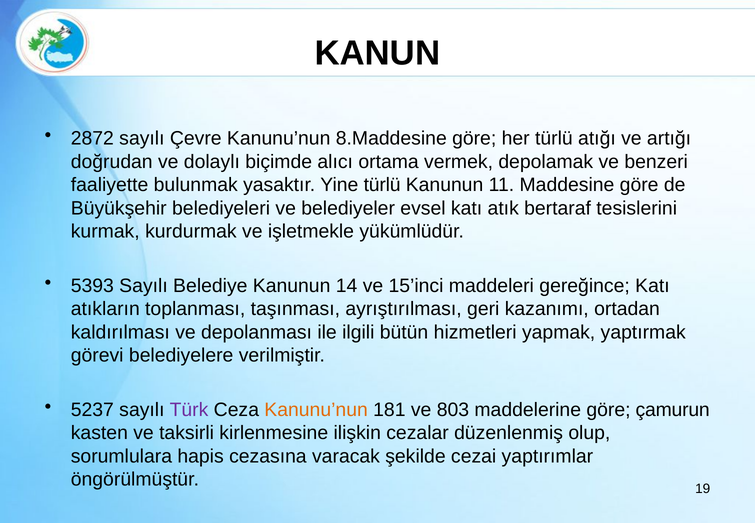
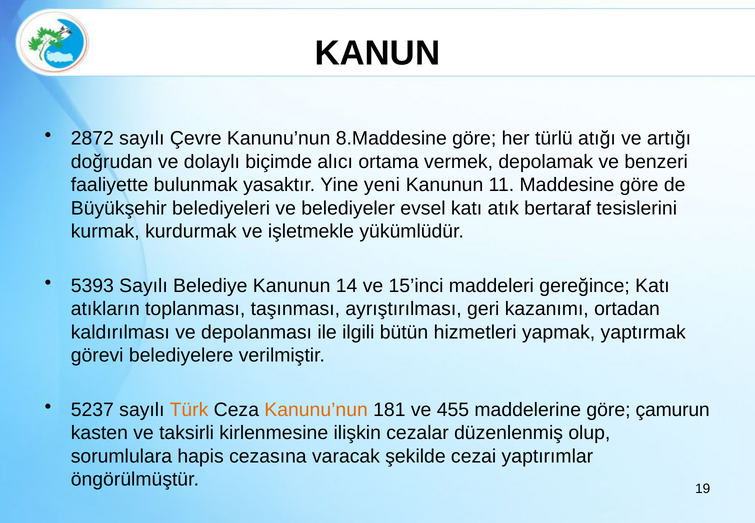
Yine türlü: türlü -> yeni
Türk colour: purple -> orange
803: 803 -> 455
